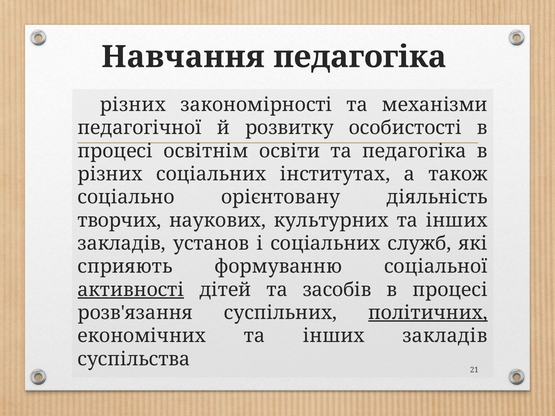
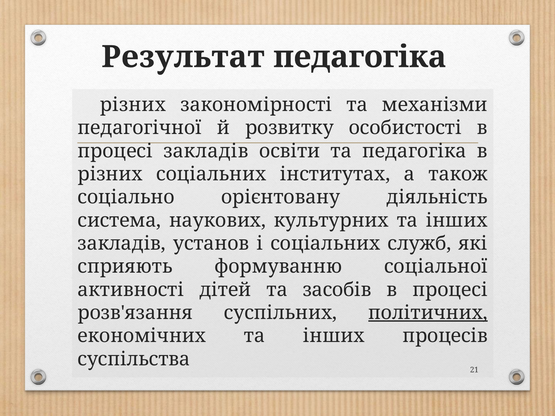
Навчання: Навчання -> Результат
процесі освітнім: освітнім -> закладів
творчих: творчих -> система
активності underline: present -> none
економічних та інших закладів: закладів -> процесів
